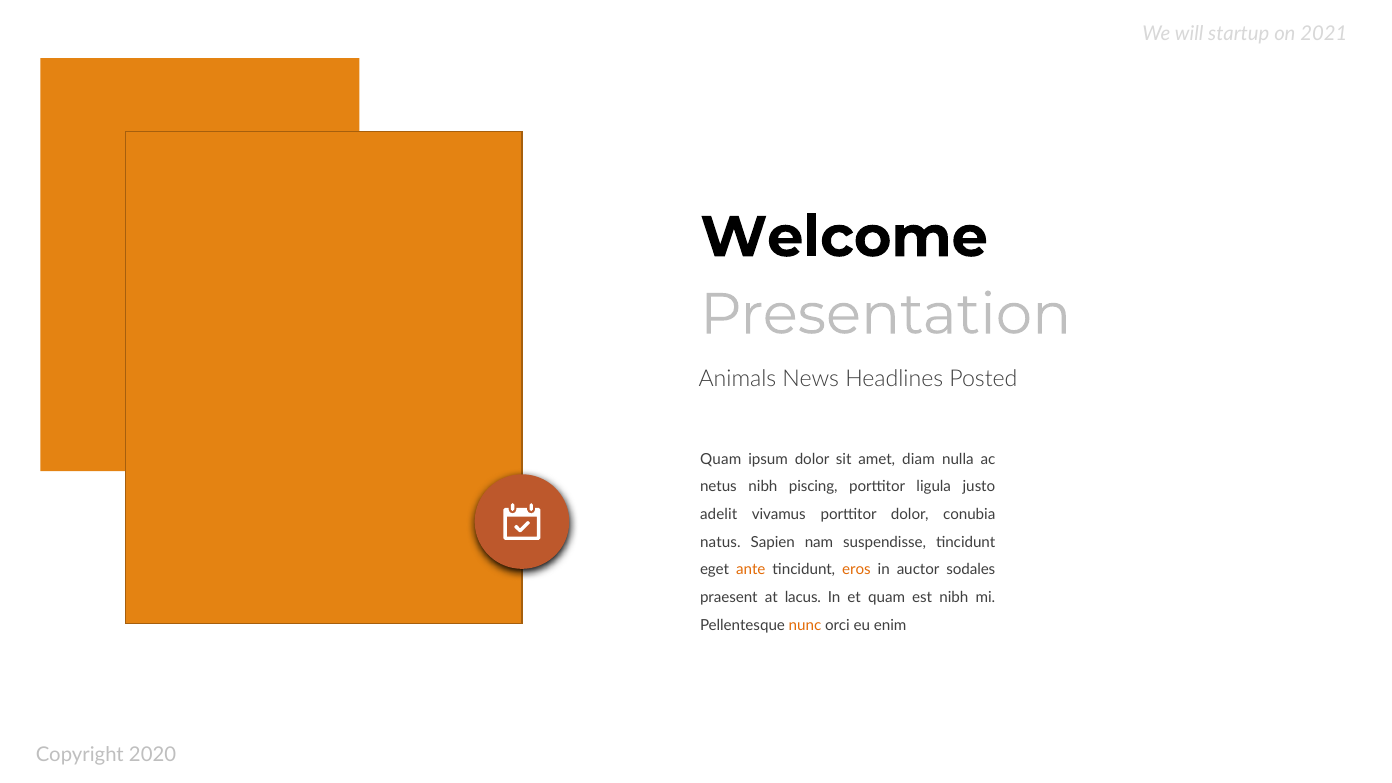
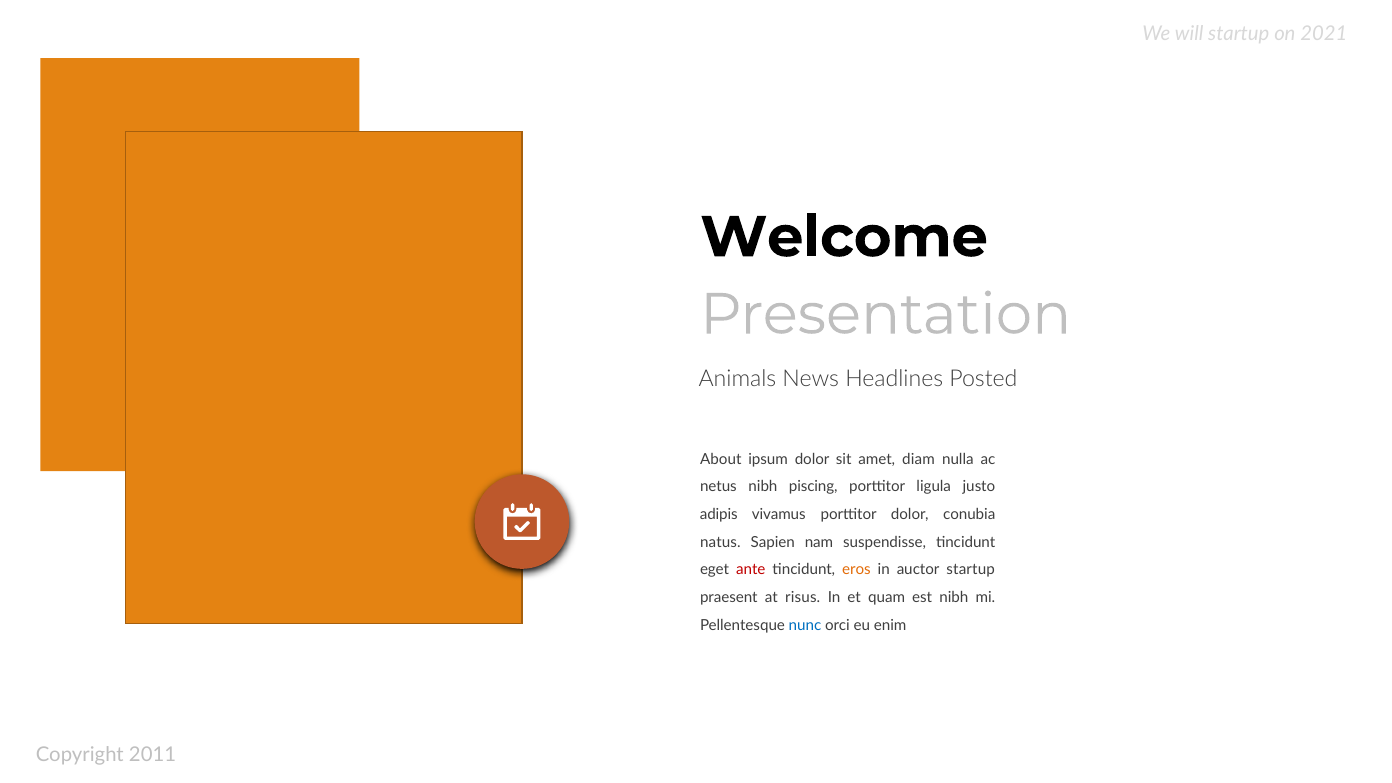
Quam at (721, 459): Quam -> About
adelit: adelit -> adipis
ante colour: orange -> red
auctor sodales: sodales -> startup
lacus: lacus -> risus
nunc colour: orange -> blue
2020: 2020 -> 2011
